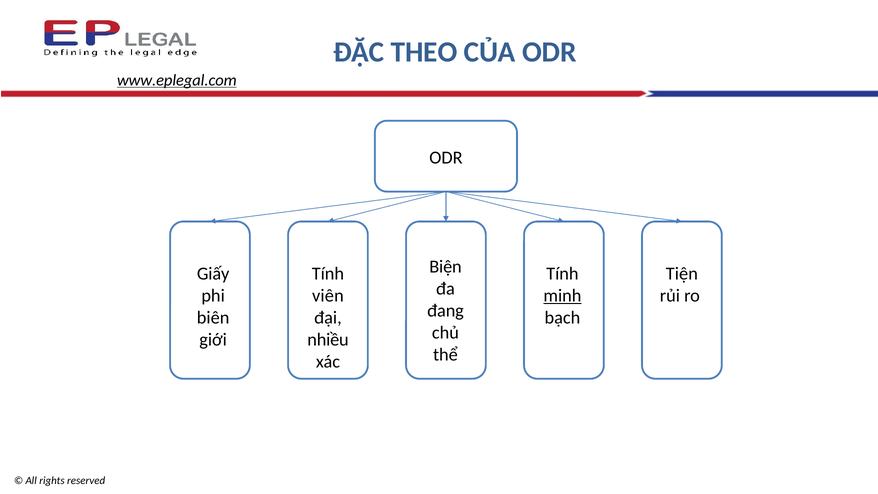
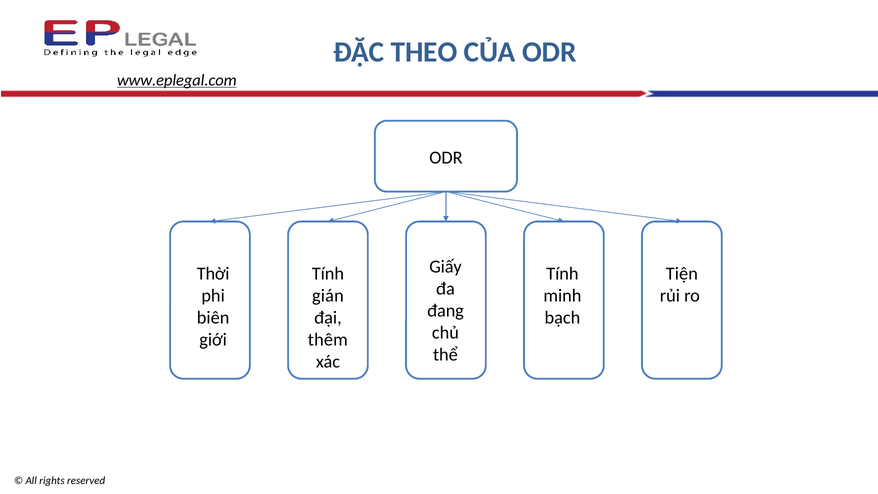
Biện: Biện -> Giấy
Giấy: Giấy -> Thời
viên: viên -> gián
minh underline: present -> none
nhiều: nhiều -> thêm
